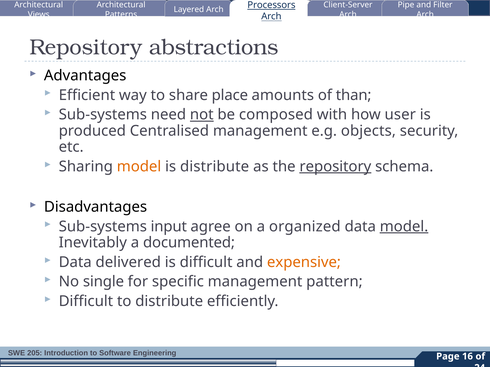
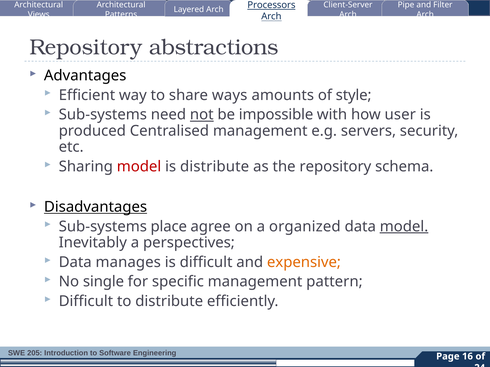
place: place -> ways
than: than -> style
composed: composed -> impossible
objects: objects -> servers
model at (139, 167) colour: orange -> red
repository at (335, 167) underline: present -> none
Disadvantages underline: none -> present
input: input -> place
documented: documented -> perspectives
delivered: delivered -> manages
